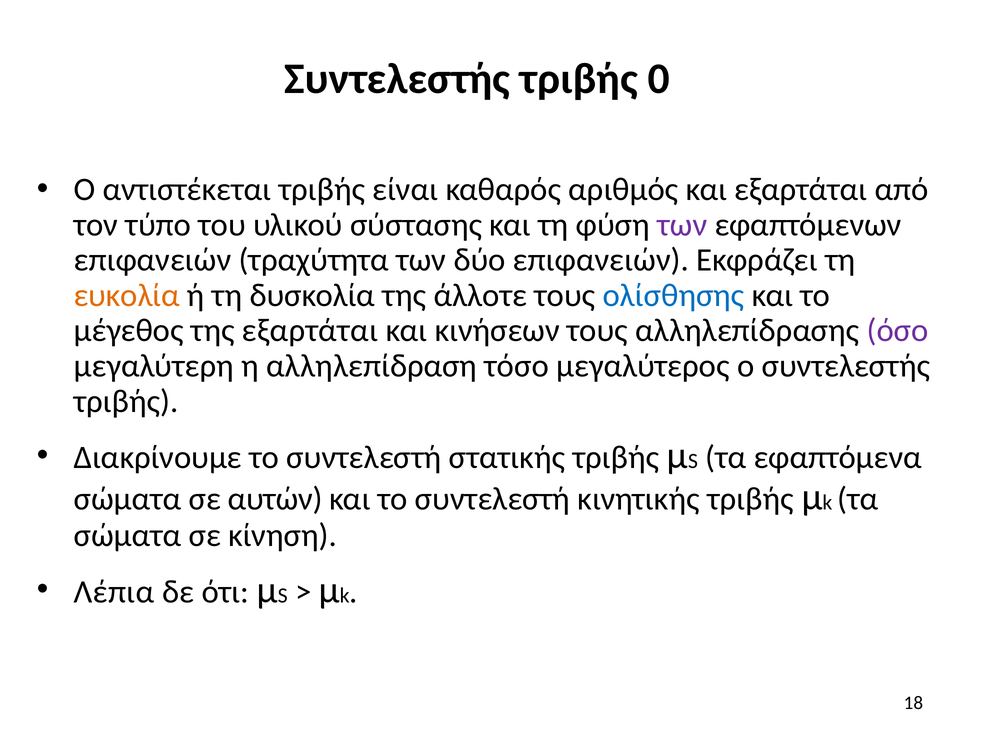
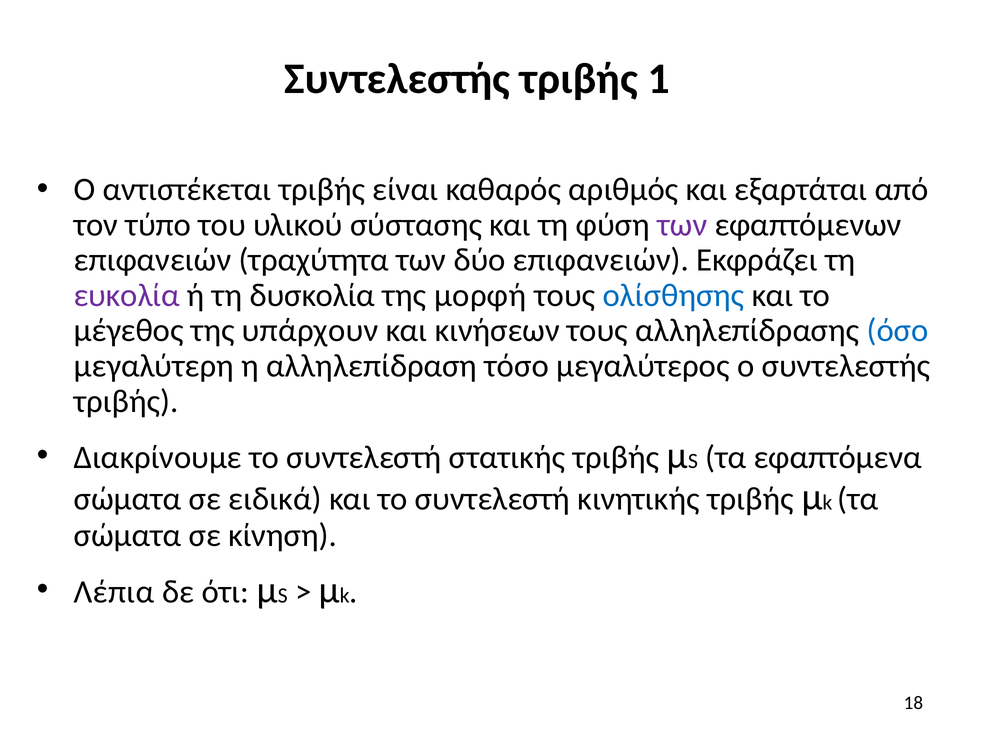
0: 0 -> 1
ευκολία colour: orange -> purple
άλλοτε: άλλοτε -> μορφή
της εξαρτάται: εξαρτάται -> υπάρχουν
όσο colour: purple -> blue
αυτών: αυτών -> ειδικά
